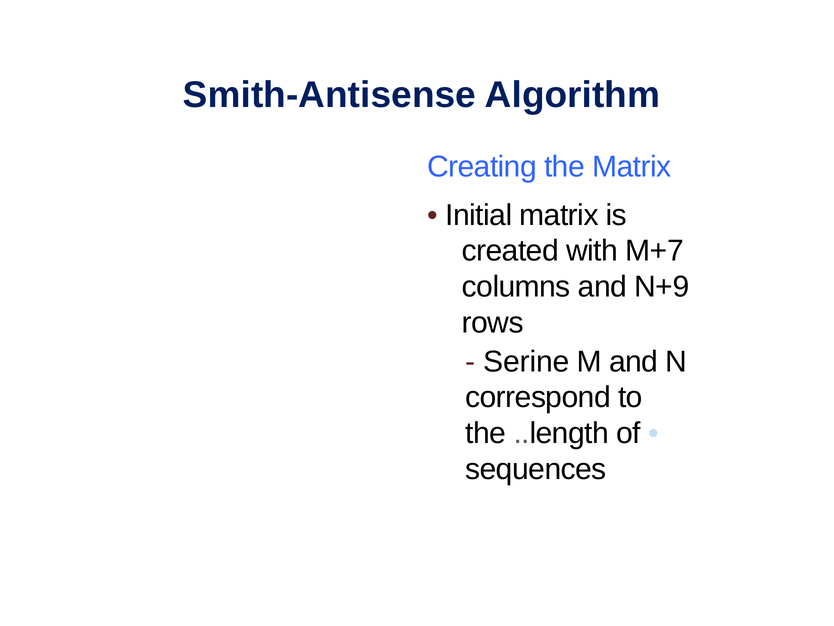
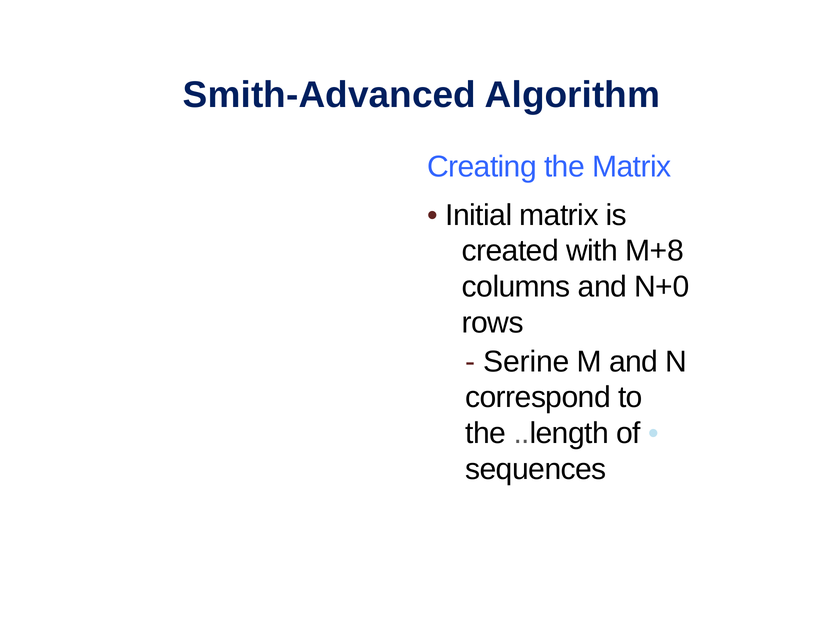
Smith-Antisense: Smith-Antisense -> Smith-Advanced
M+7: M+7 -> M+8
N+9: N+9 -> N+0
